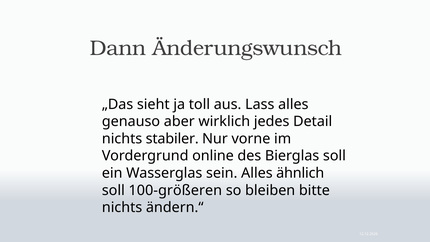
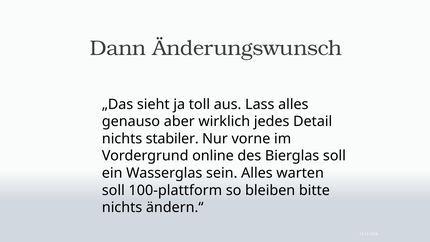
ähnlich: ähnlich -> warten
100-größeren: 100-größeren -> 100-plattform
